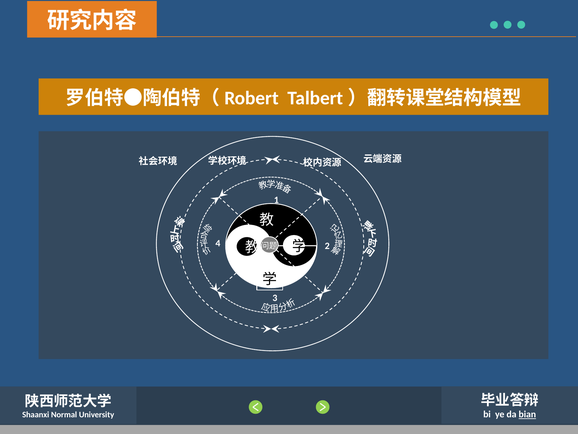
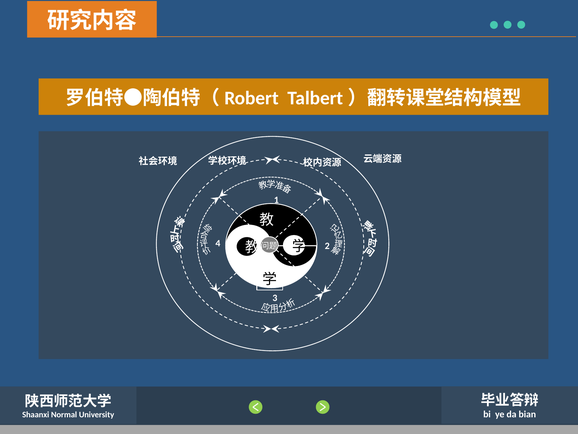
bian underline: present -> none
